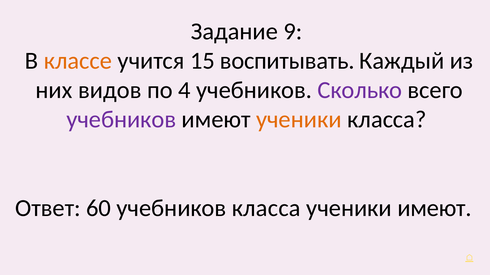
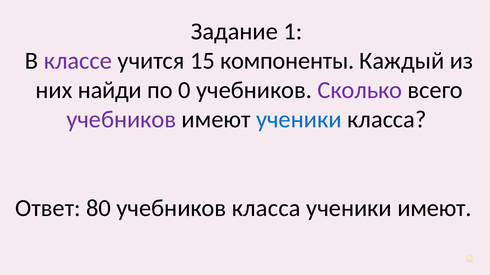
9: 9 -> 1
классе colour: orange -> purple
воспитывать: воспитывать -> компоненты
видов: видов -> найди
4: 4 -> 0
ученики at (299, 120) colour: orange -> blue
60: 60 -> 80
